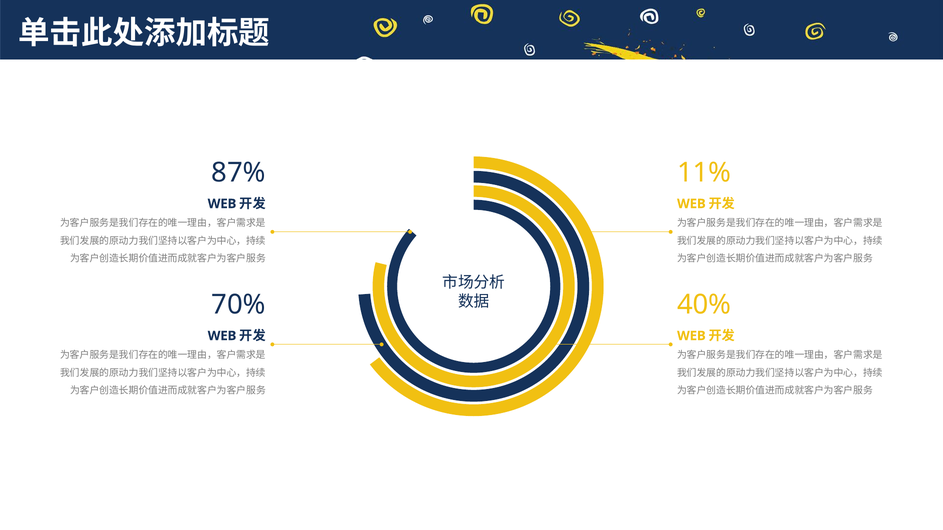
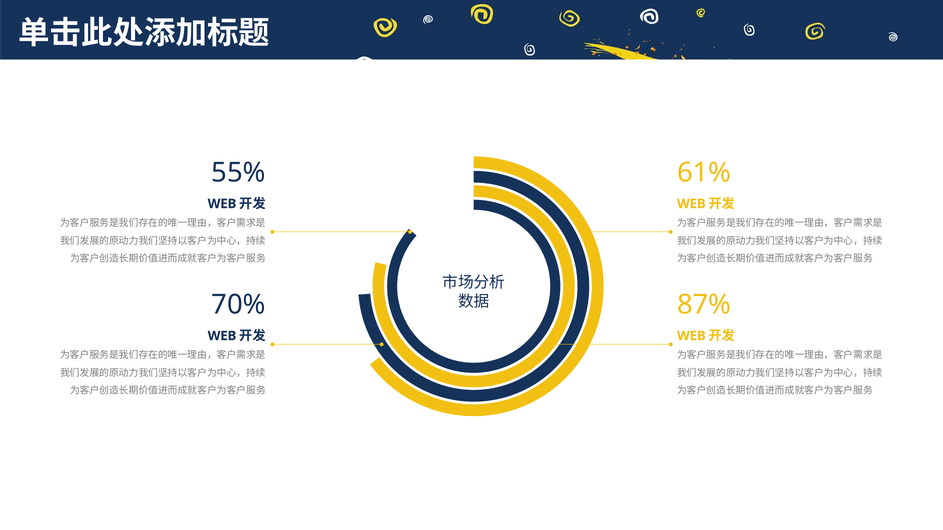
87%: 87% -> 55%
11%: 11% -> 61%
40%: 40% -> 87%
